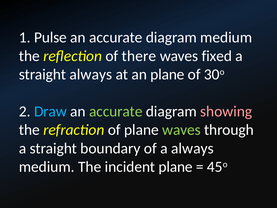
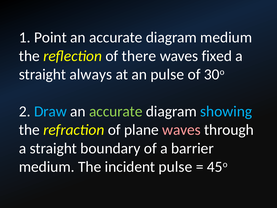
Pulse: Pulse -> Point
an plane: plane -> pulse
showing colour: pink -> light blue
waves at (181, 130) colour: light green -> pink
a always: always -> barrier
incident plane: plane -> pulse
